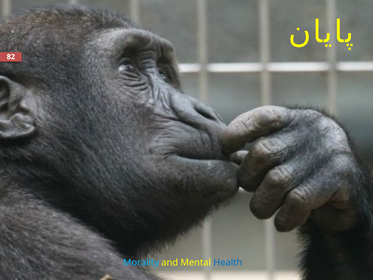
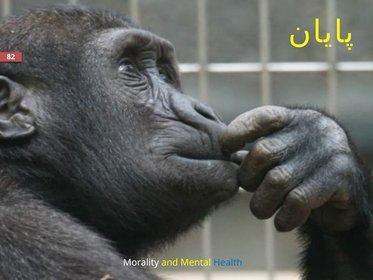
Morality colour: light blue -> white
